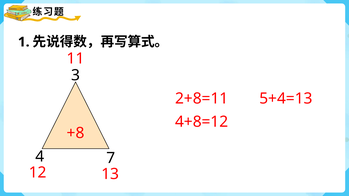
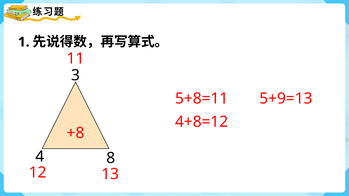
2+8=11: 2+8=11 -> 5+8=11
5+4=13: 5+4=13 -> 5+9=13
7: 7 -> 8
